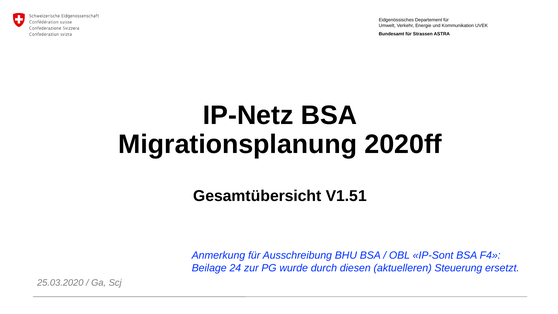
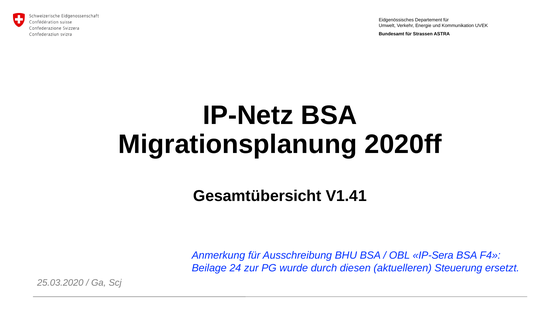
V1.51: V1.51 -> V1.41
IP-Sont: IP-Sont -> IP-Sera
